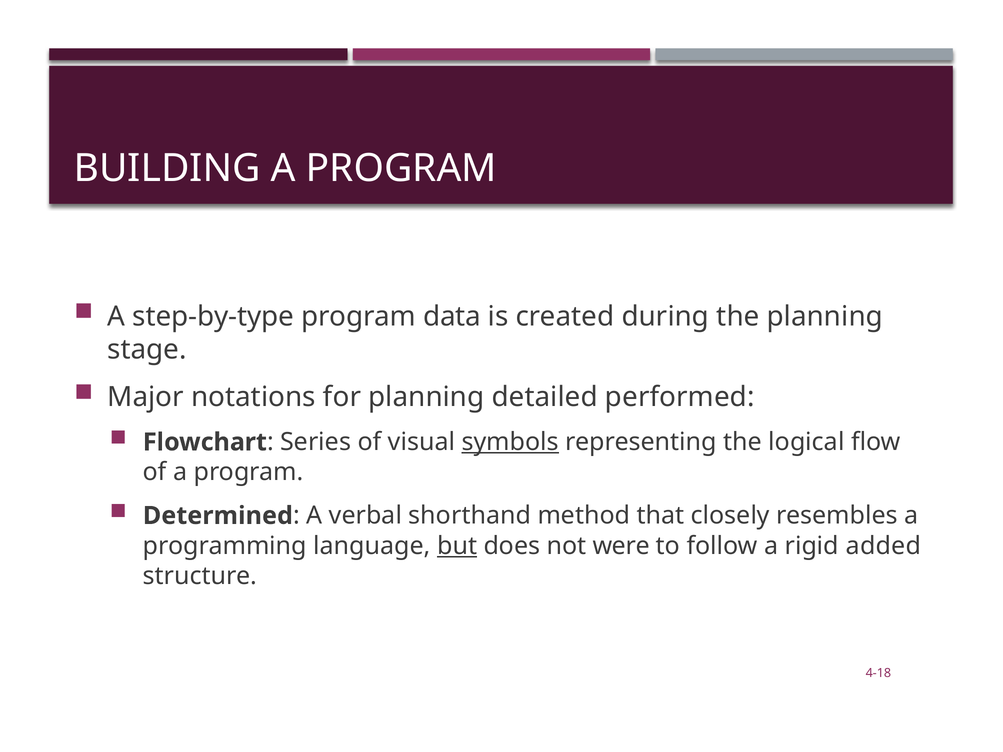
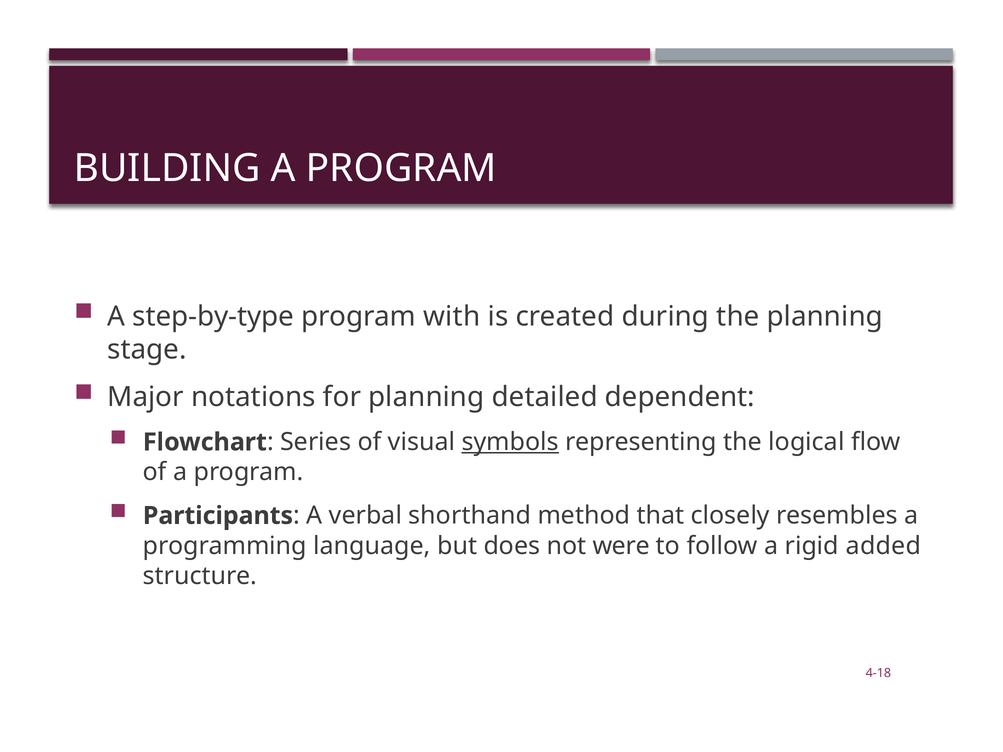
data: data -> with
performed: performed -> dependent
Determined: Determined -> Participants
but underline: present -> none
